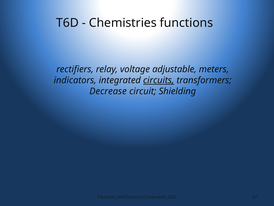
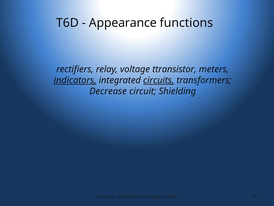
Chemistries: Chemistries -> Appearance
adjustable: adjustable -> ttransistor
indicators underline: none -> present
